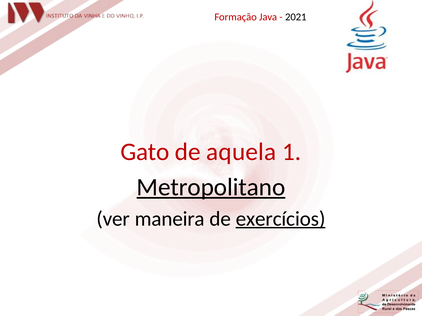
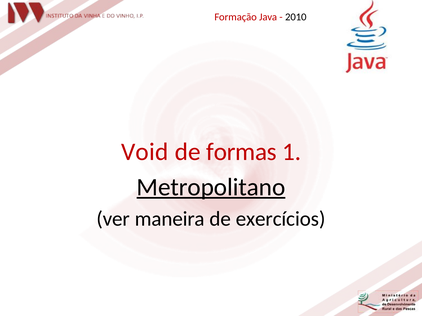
2021: 2021 -> 2010
Gato: Gato -> Void
aquela: aquela -> formas
exercícios underline: present -> none
